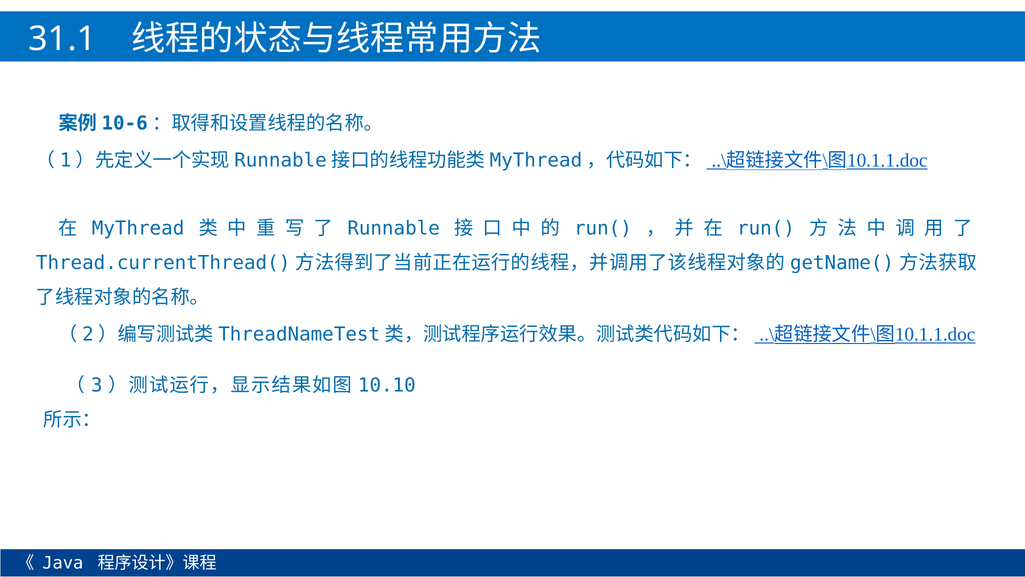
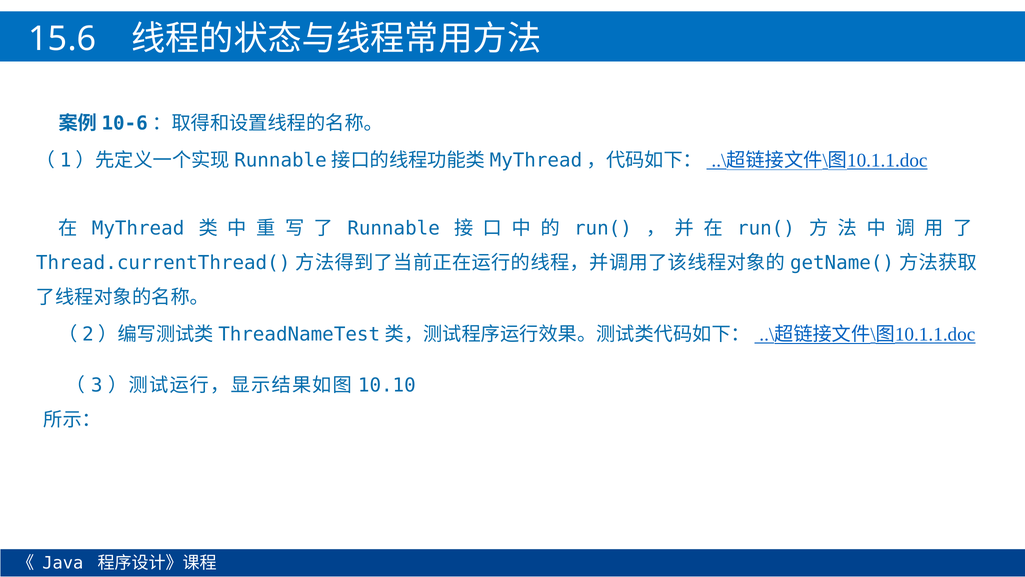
31.1: 31.1 -> 15.6
